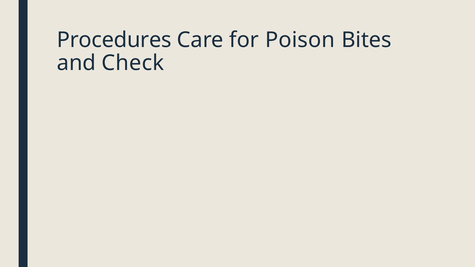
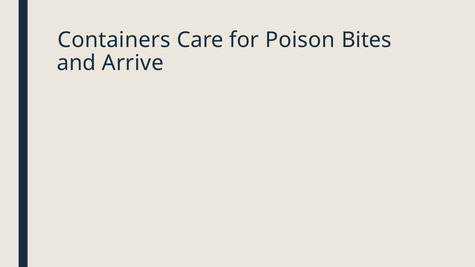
Procedures: Procedures -> Containers
Check: Check -> Arrive
